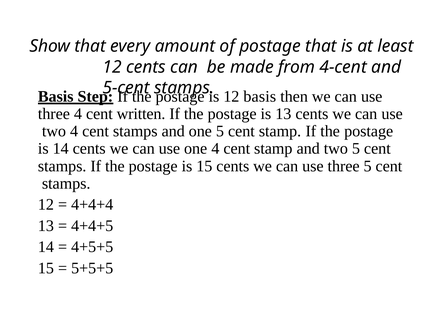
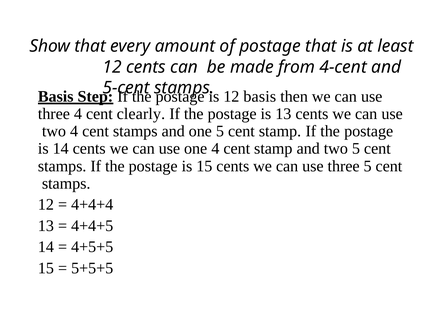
written: written -> clearly
